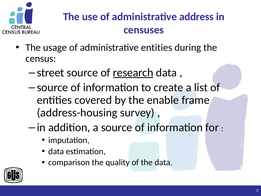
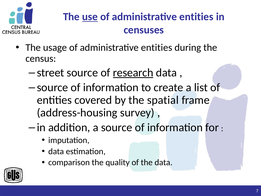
use underline: none -> present
address at (196, 17): address -> entities
enable: enable -> spatial
